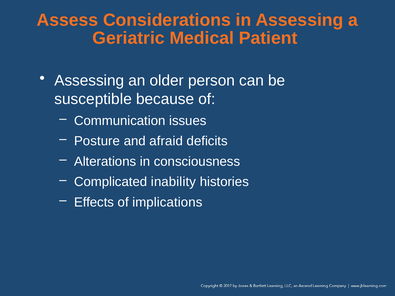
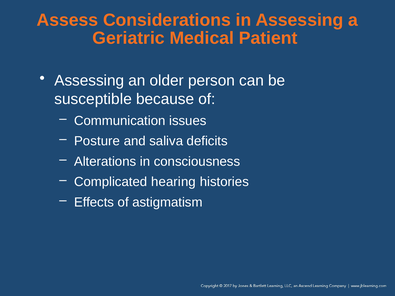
afraid: afraid -> saliva
inability: inability -> hearing
implications: implications -> astigmatism
